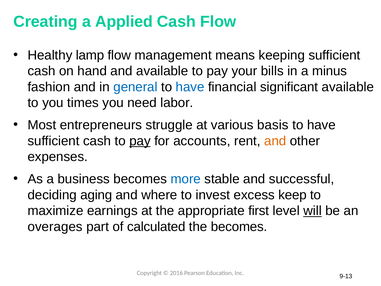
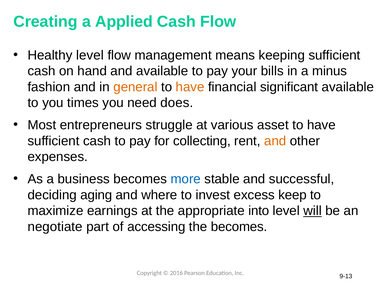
Healthy lamp: lamp -> level
general colour: blue -> orange
have at (190, 87) colour: blue -> orange
labor: labor -> does
basis: basis -> asset
pay at (140, 141) underline: present -> none
accounts: accounts -> collecting
first: first -> into
overages: overages -> negotiate
calculated: calculated -> accessing
